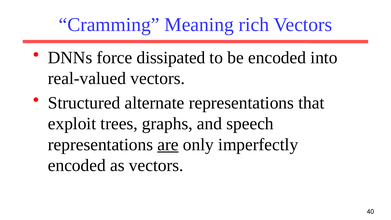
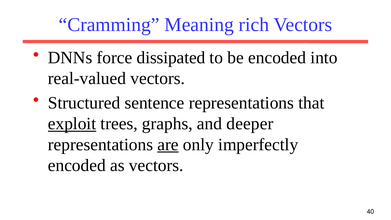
alternate: alternate -> sentence
exploit underline: none -> present
speech: speech -> deeper
